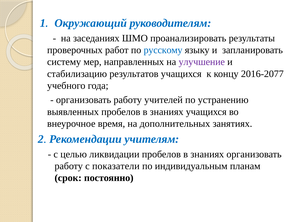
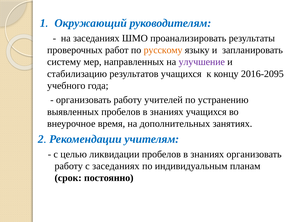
русскому colour: blue -> orange
2016-2077: 2016-2077 -> 2016-2095
с показатели: показатели -> заседаниях
